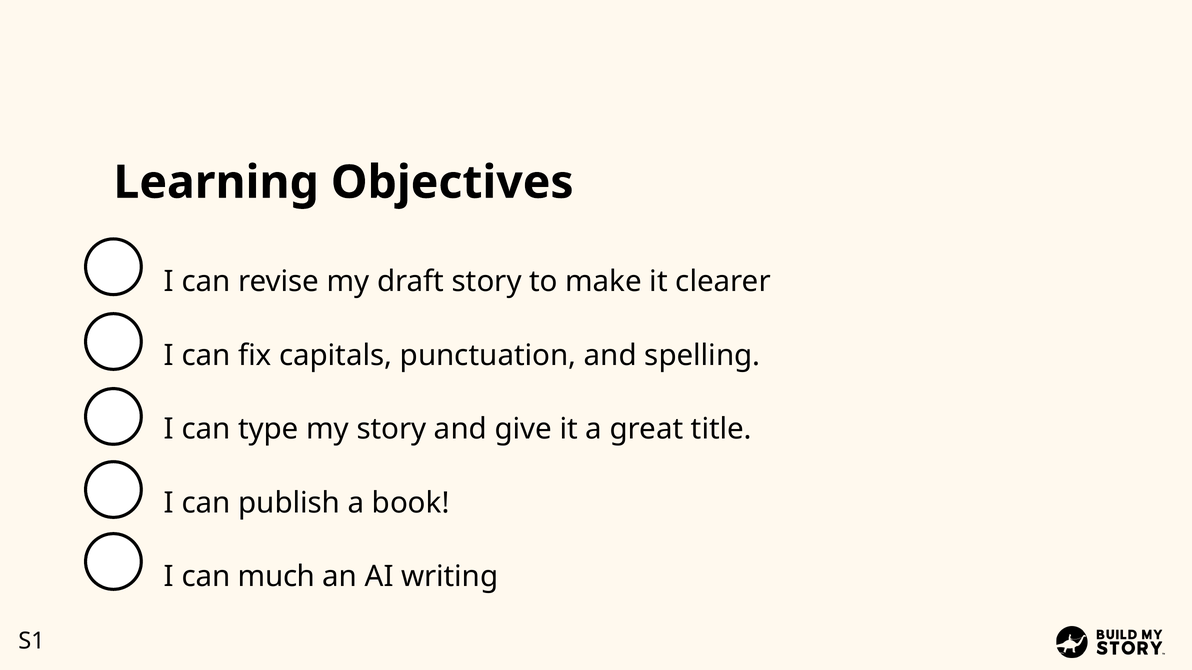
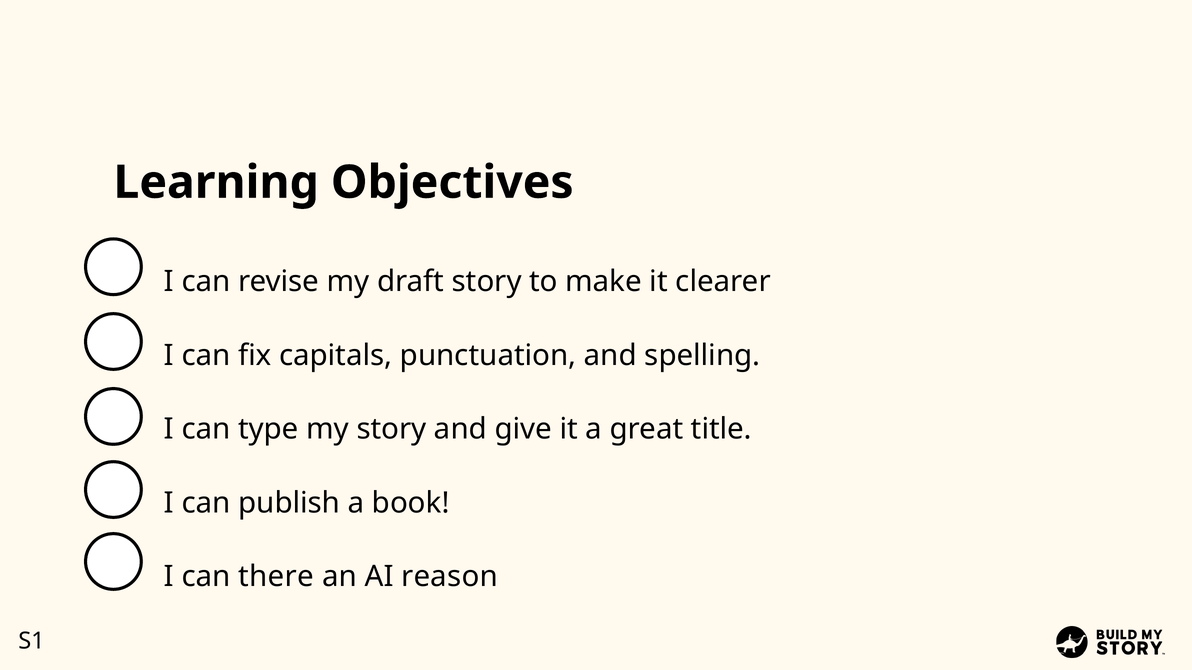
much: much -> there
writing: writing -> reason
